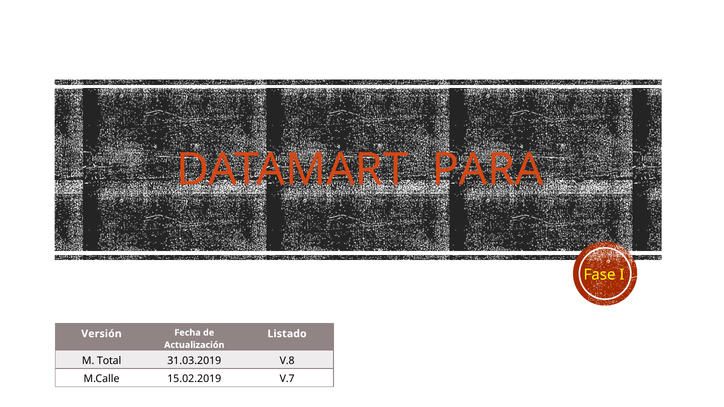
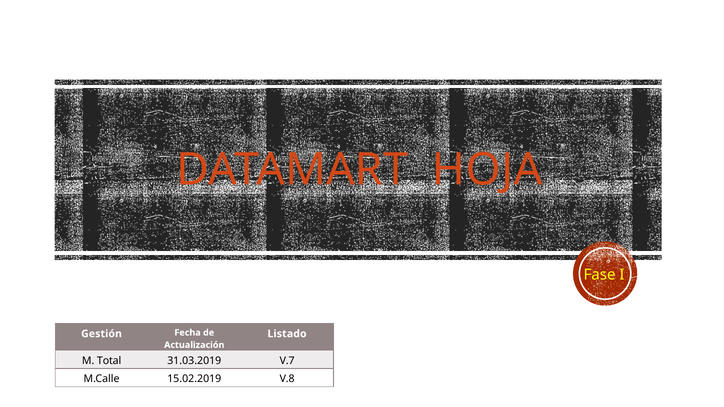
PARA: PARA -> HOJA
Versión: Versión -> Gestión
V.8: V.8 -> V.7
V.7: V.7 -> V.8
